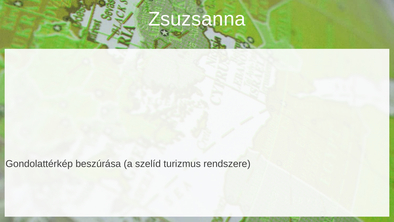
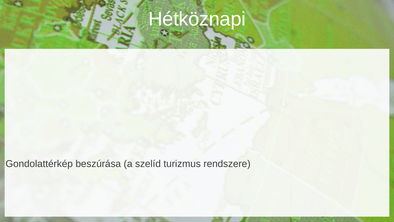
Zsuzsanna: Zsuzsanna -> Hétköznapi
